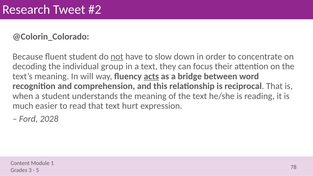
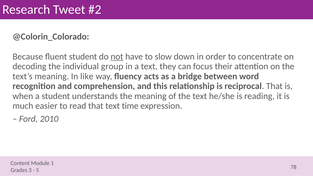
will: will -> like
acts underline: present -> none
hurt: hurt -> time
2028: 2028 -> 2010
